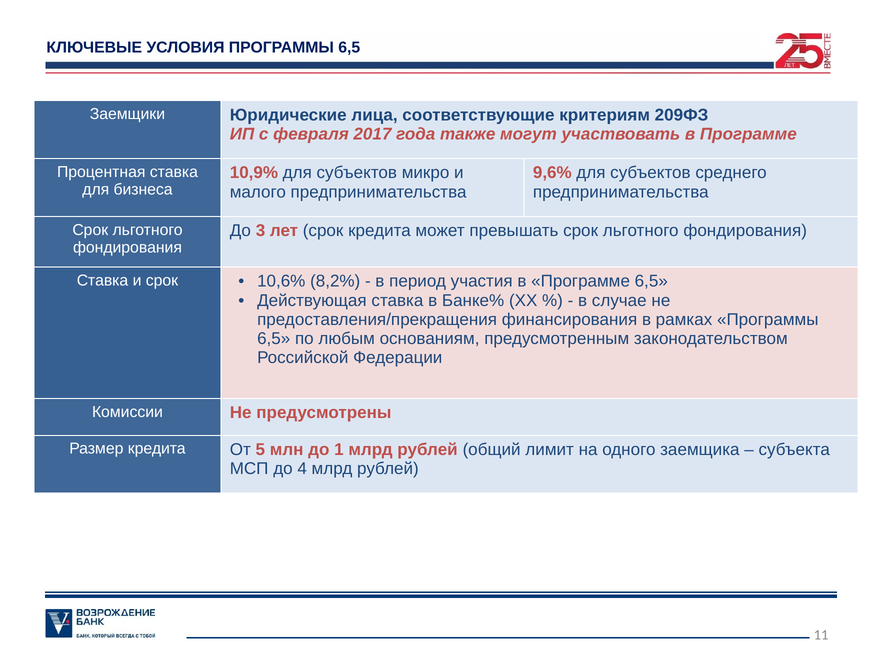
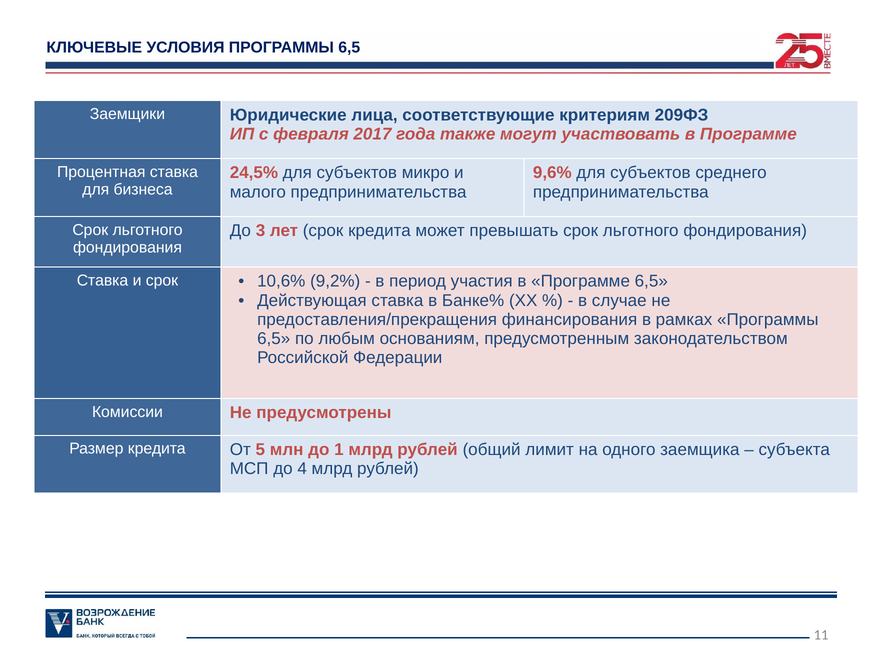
10,9%: 10,9% -> 24,5%
8,2%: 8,2% -> 9,2%
